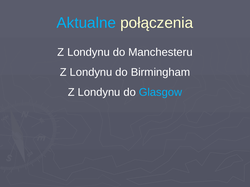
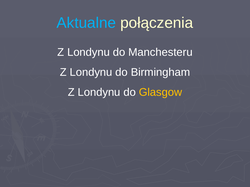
Glasgow colour: light blue -> yellow
